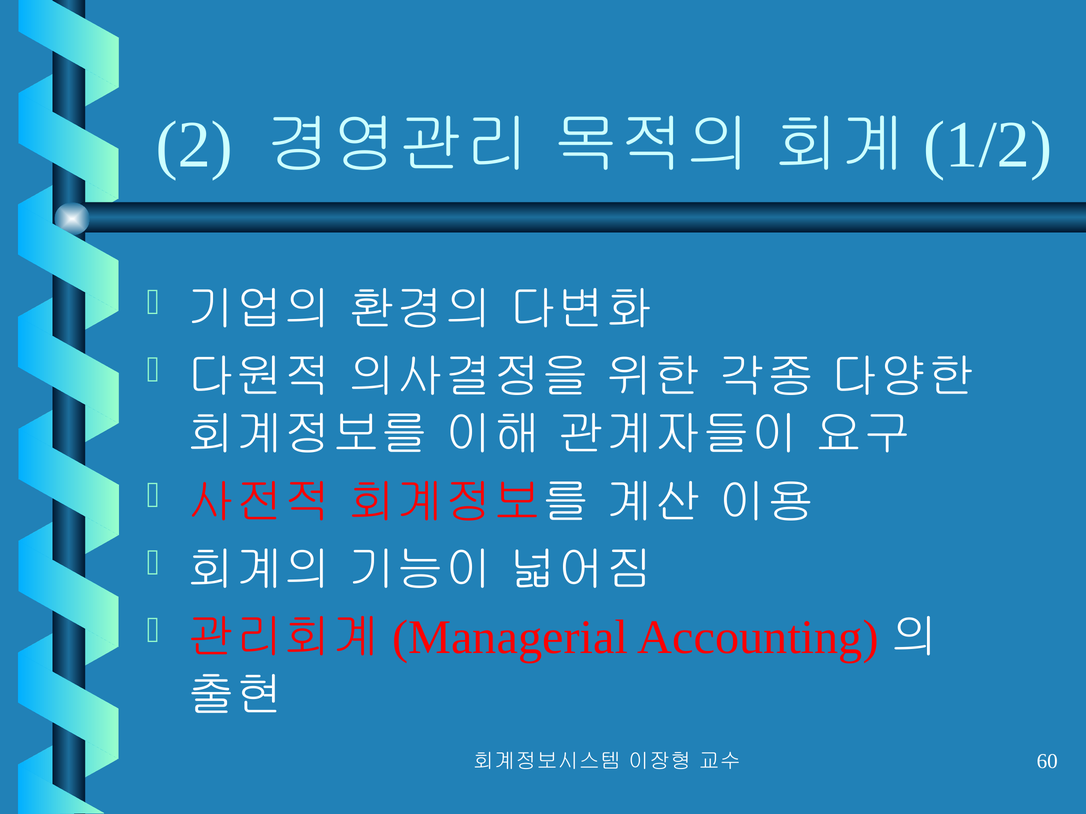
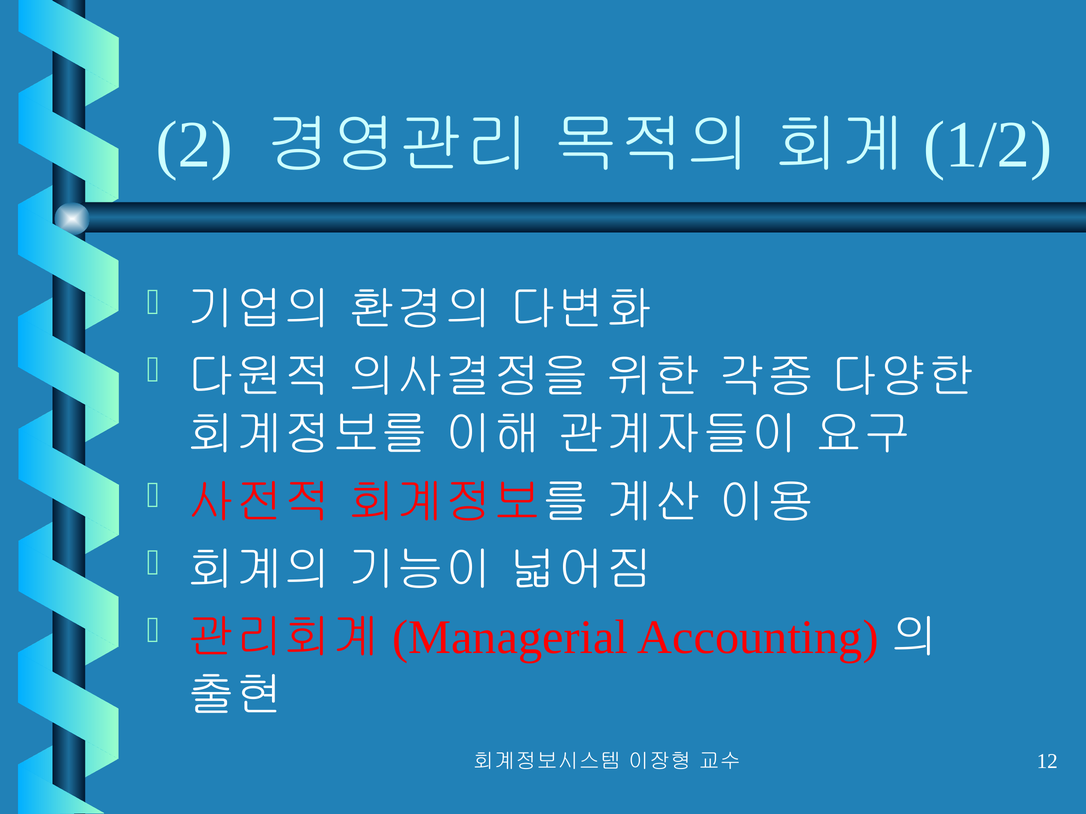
60: 60 -> 12
